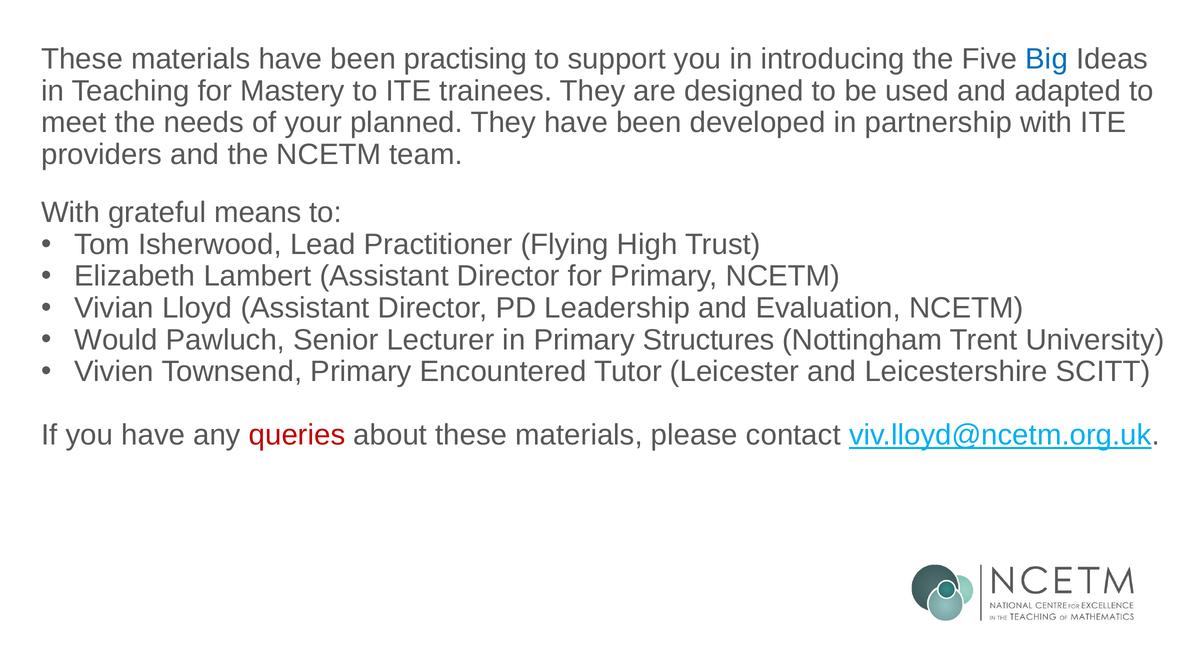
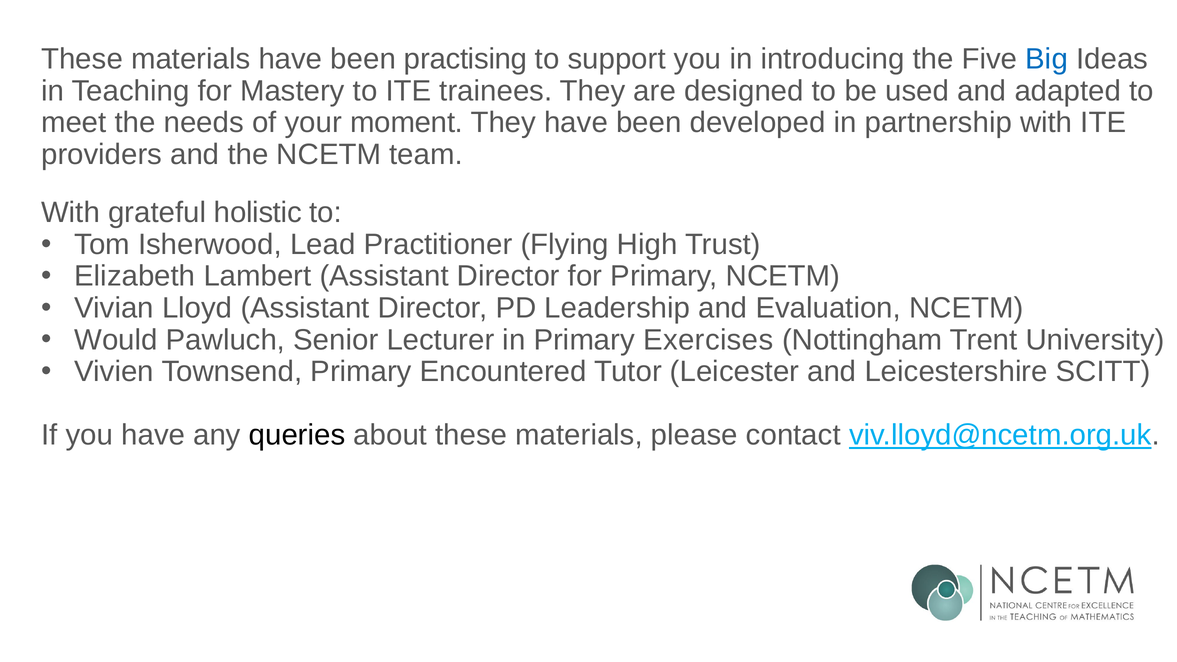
planned: planned -> moment
means: means -> holistic
Structures: Structures -> Exercises
queries colour: red -> black
